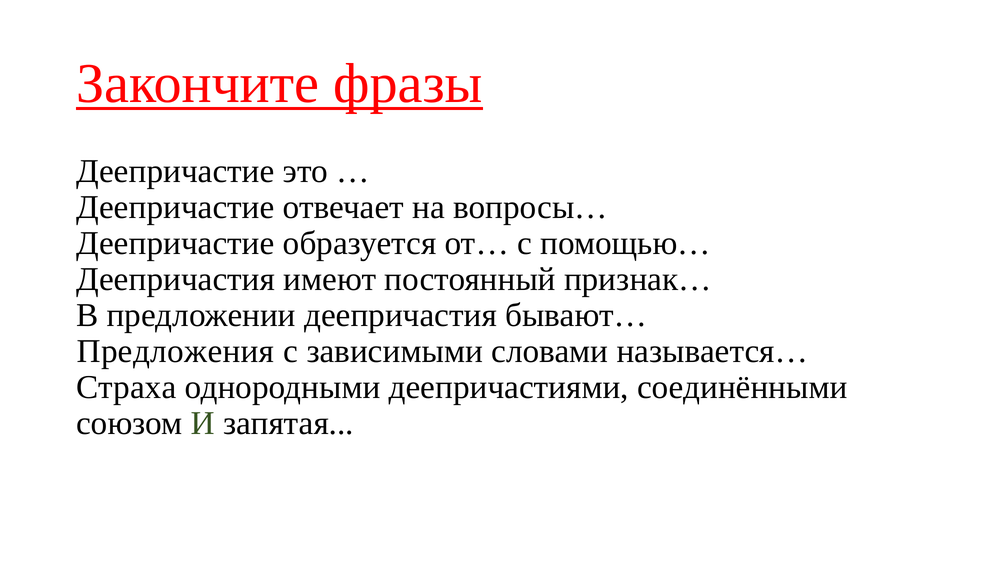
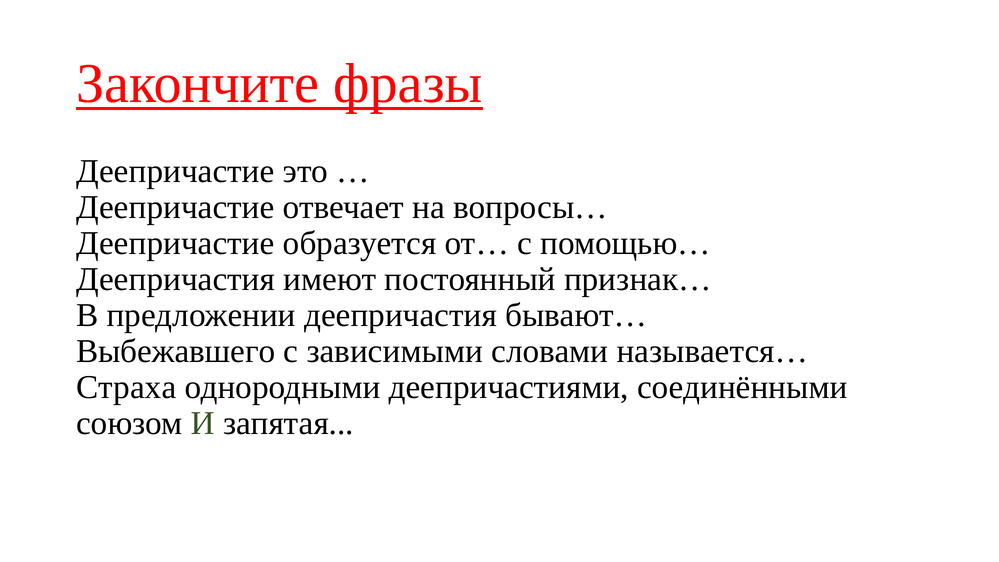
Предложения: Предложения -> Выбежавшего
